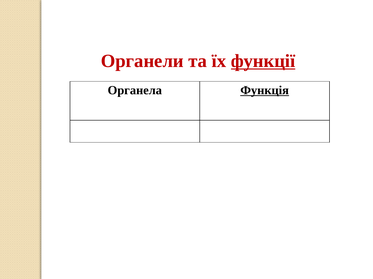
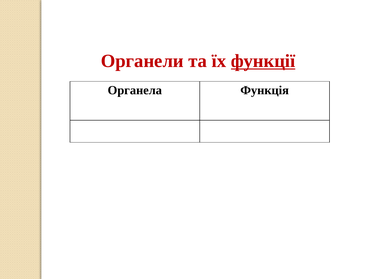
Функція underline: present -> none
